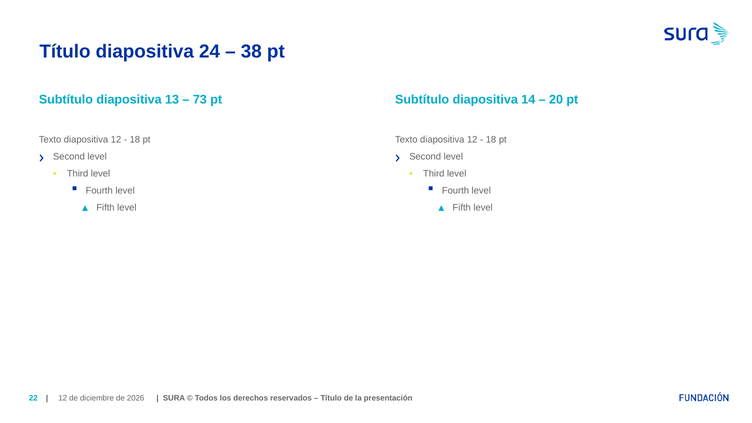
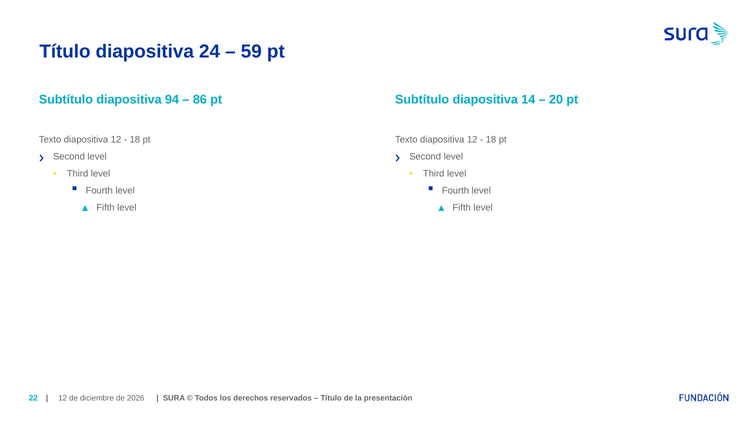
38: 38 -> 59
13: 13 -> 94
73: 73 -> 86
